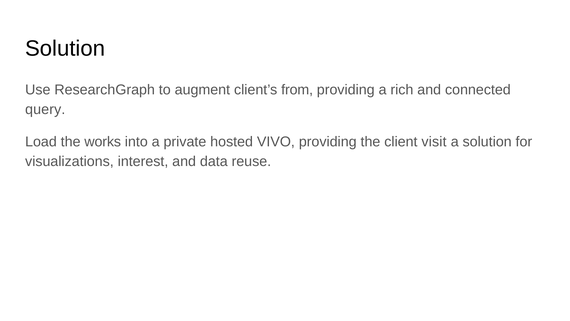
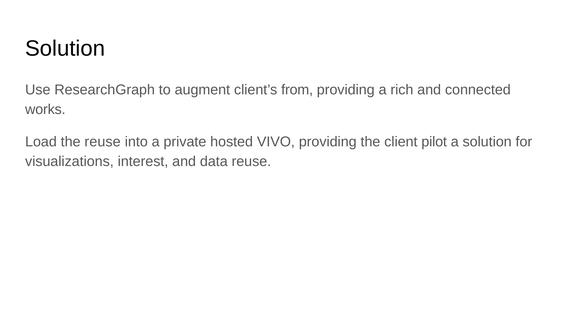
query: query -> works
the works: works -> reuse
visit: visit -> pilot
